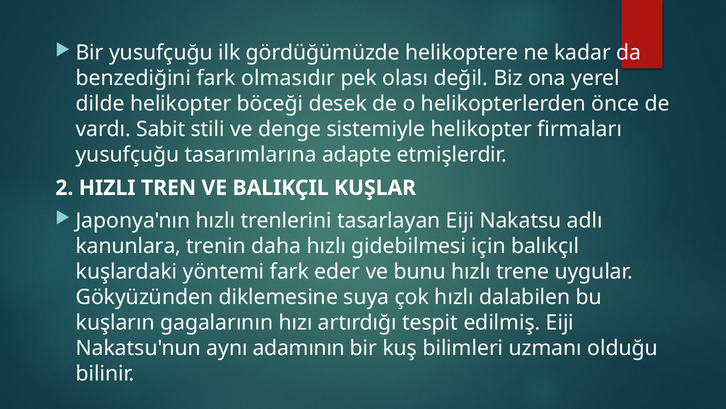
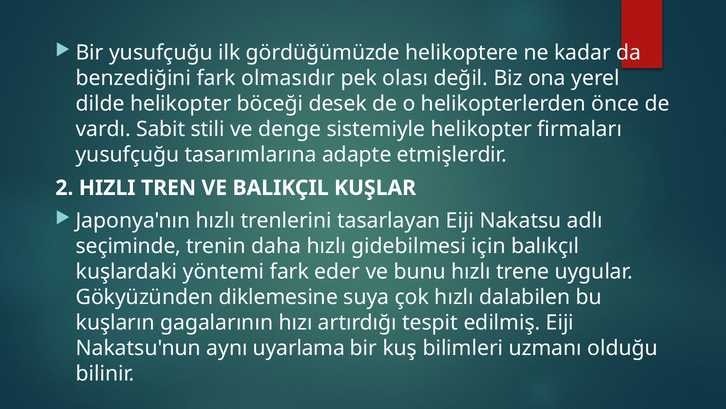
kanunlara: kanunlara -> seçiminde
adamının: adamının -> uyarlama
